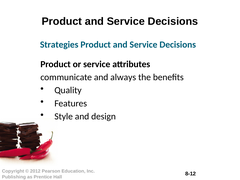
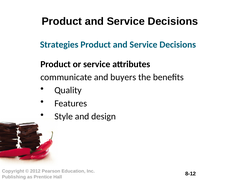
always: always -> buyers
